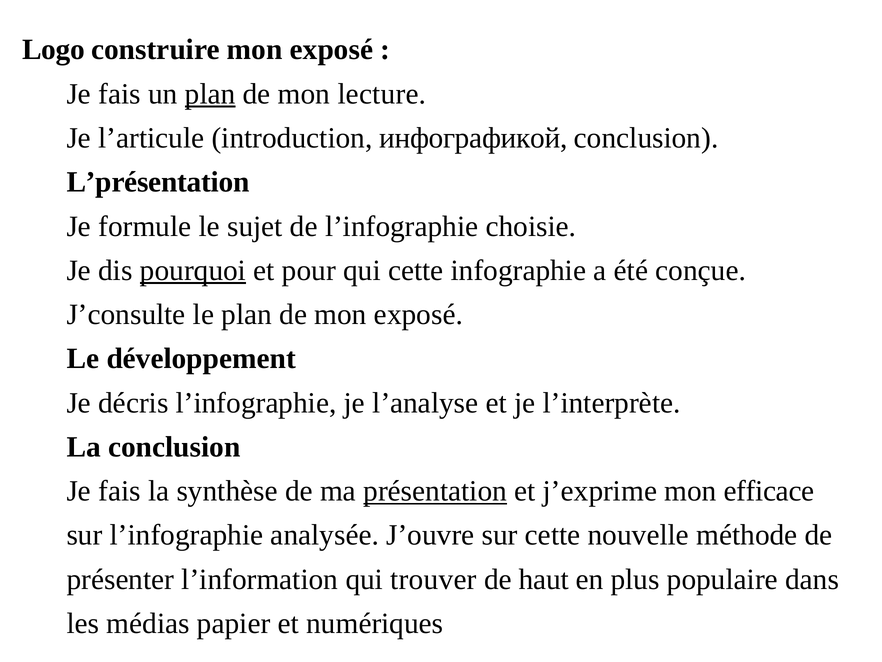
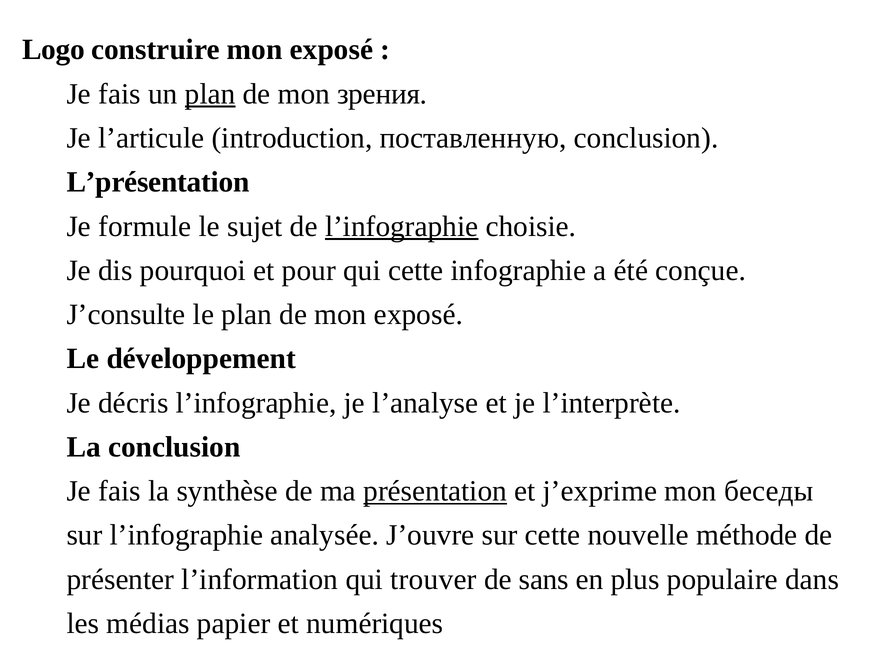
lecture: lecture -> зрения
инфографикой: инфографикой -> поставленную
l’infographie at (402, 226) underline: none -> present
pourquoi underline: present -> none
efficace: efficace -> беседы
haut: haut -> sans
